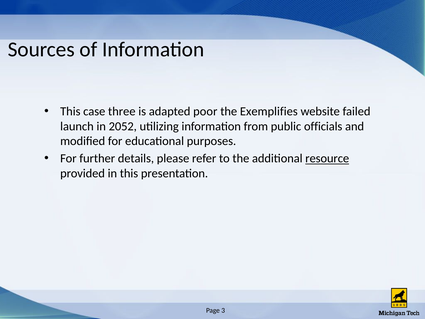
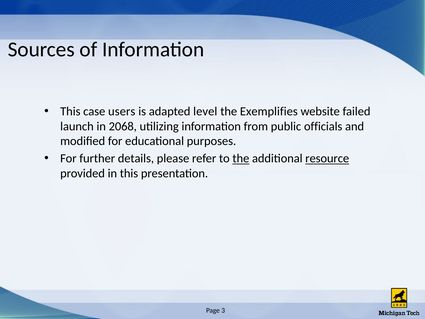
three: three -> users
poor: poor -> level
2052: 2052 -> 2068
the at (241, 158) underline: none -> present
